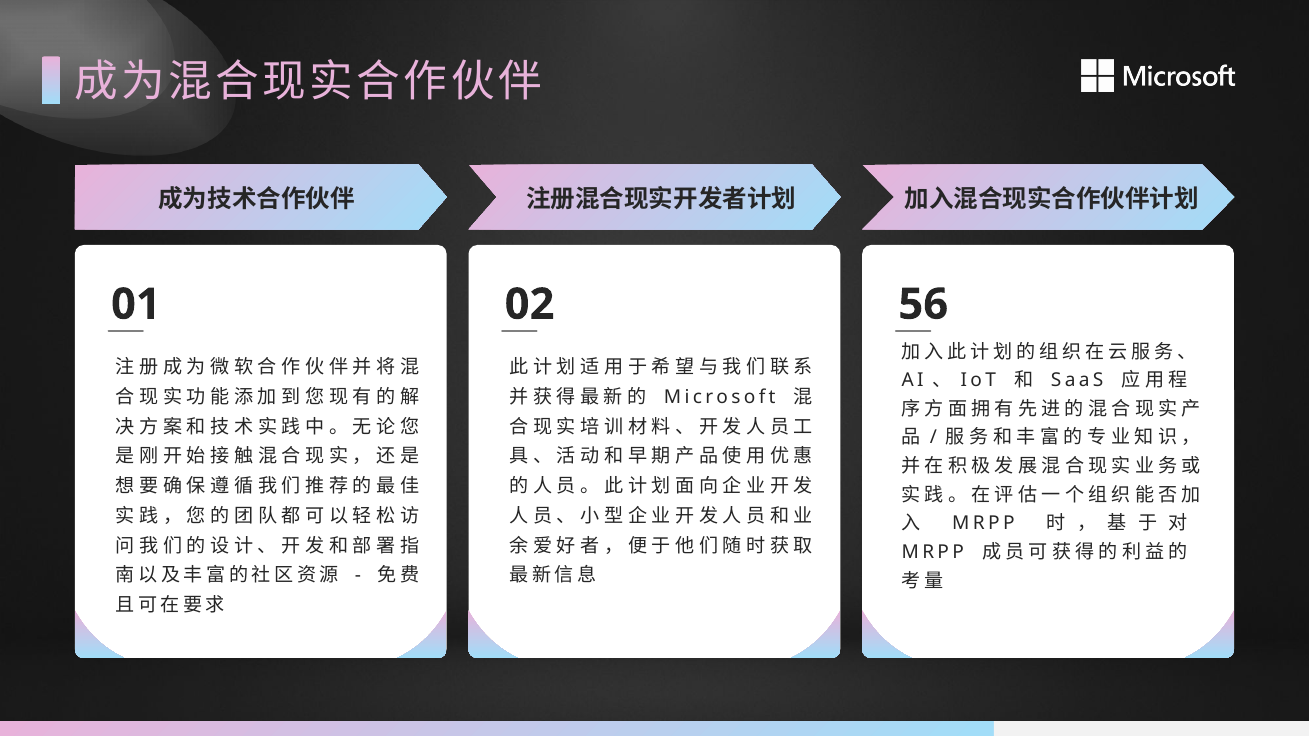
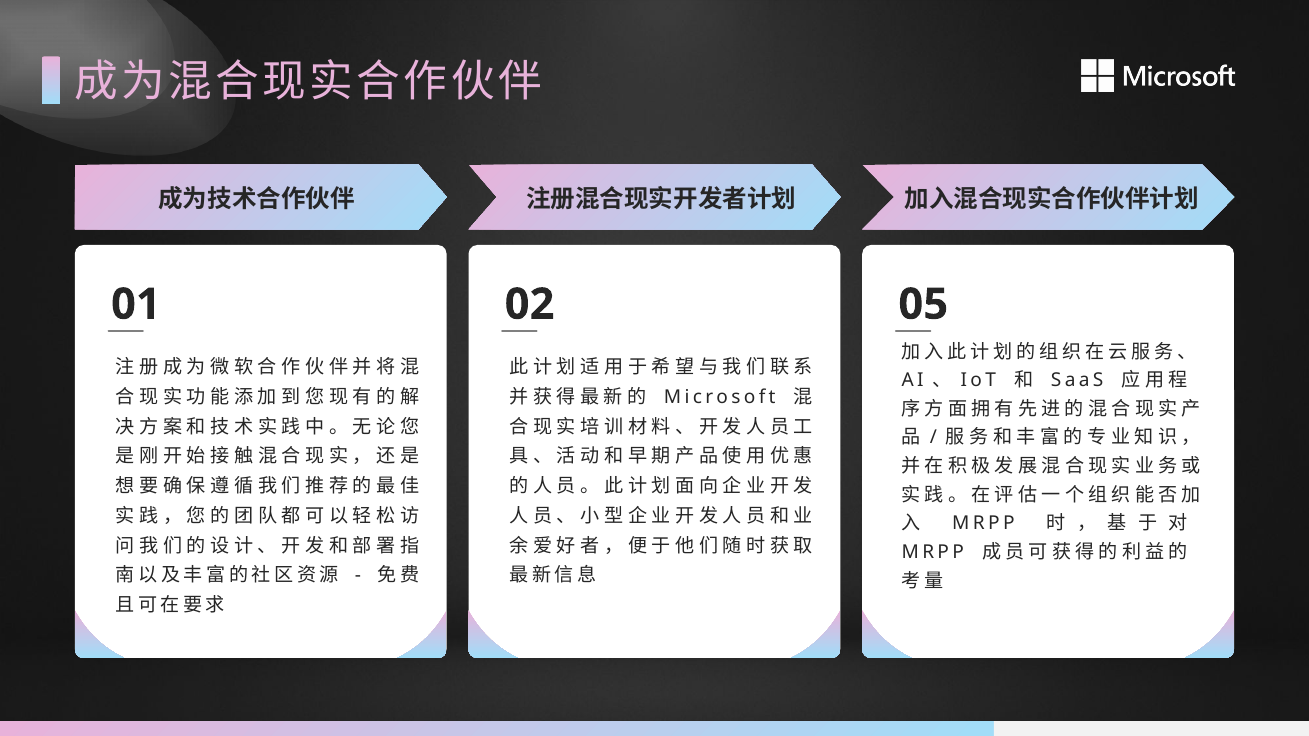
56: 56 -> 05
